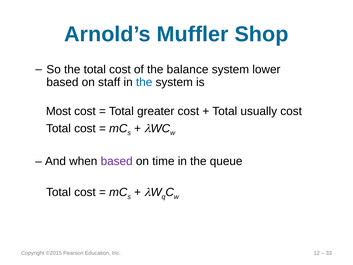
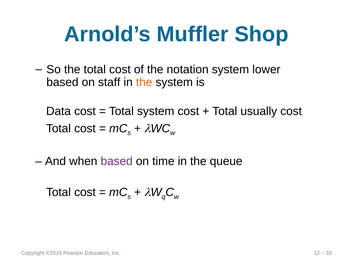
balance: balance -> notation
the at (144, 82) colour: blue -> orange
Most: Most -> Data
Total greater: greater -> system
